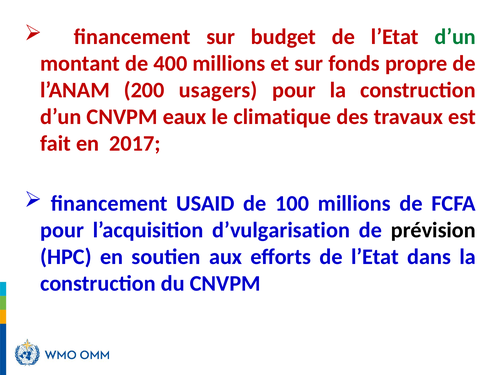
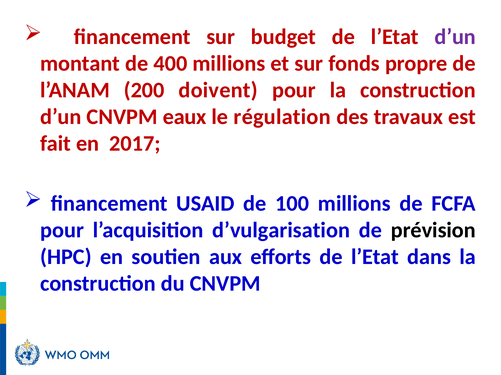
d’un at (455, 37) colour: green -> purple
usagers: usagers -> doivent
climatique: climatique -> régulation
